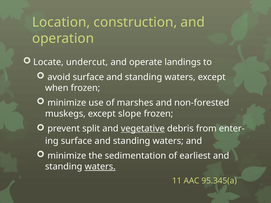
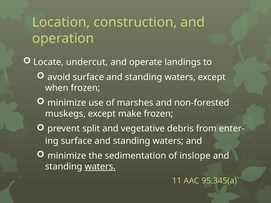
slope: slope -> make
vegetative underline: present -> none
earliest: earliest -> inslope
